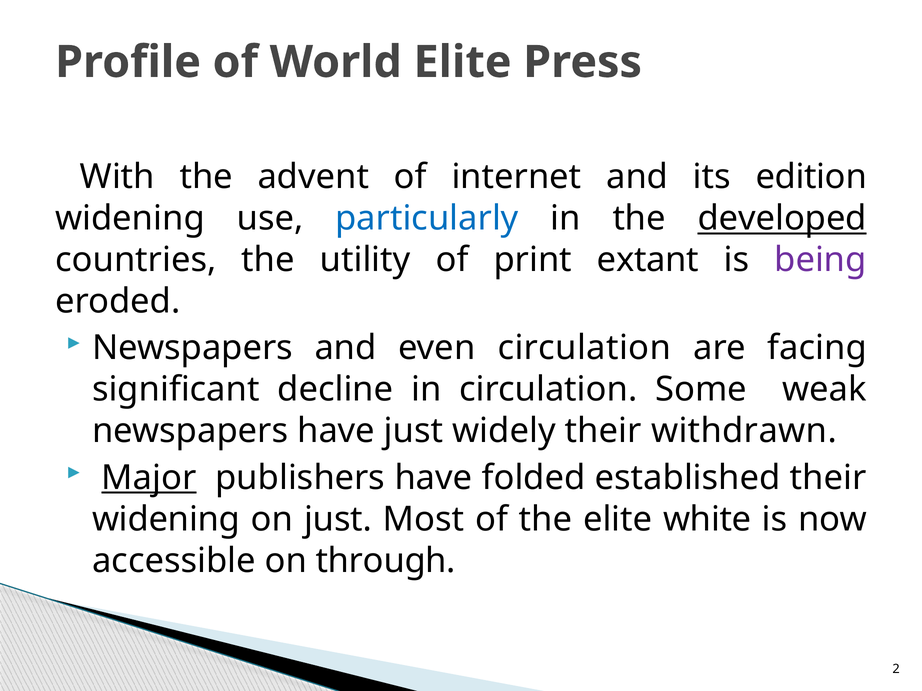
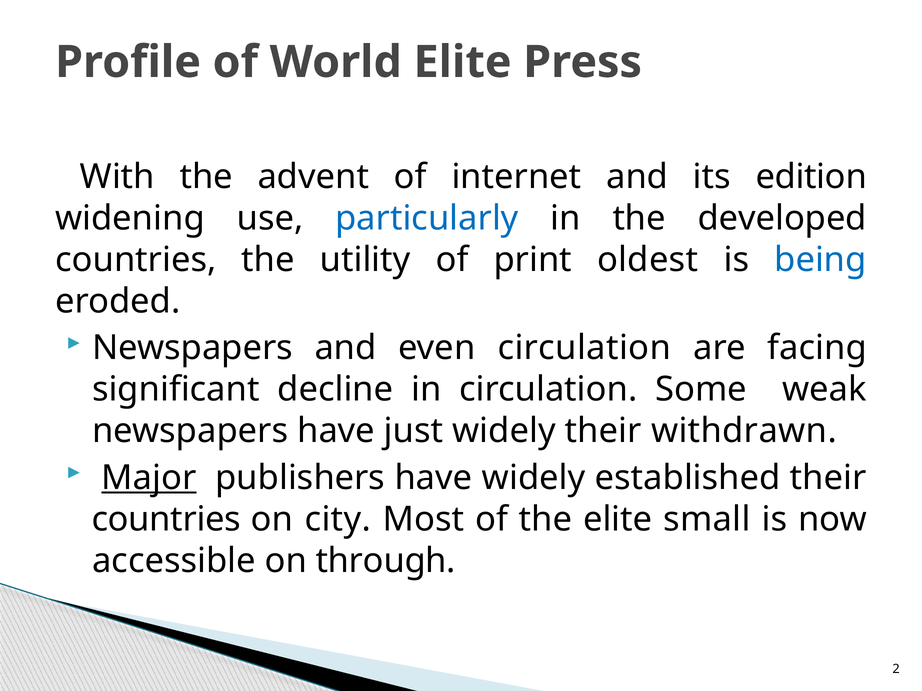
developed underline: present -> none
extant: extant -> oldest
being colour: purple -> blue
have folded: folded -> widely
widening at (166, 520): widening -> countries
on just: just -> city
white: white -> small
